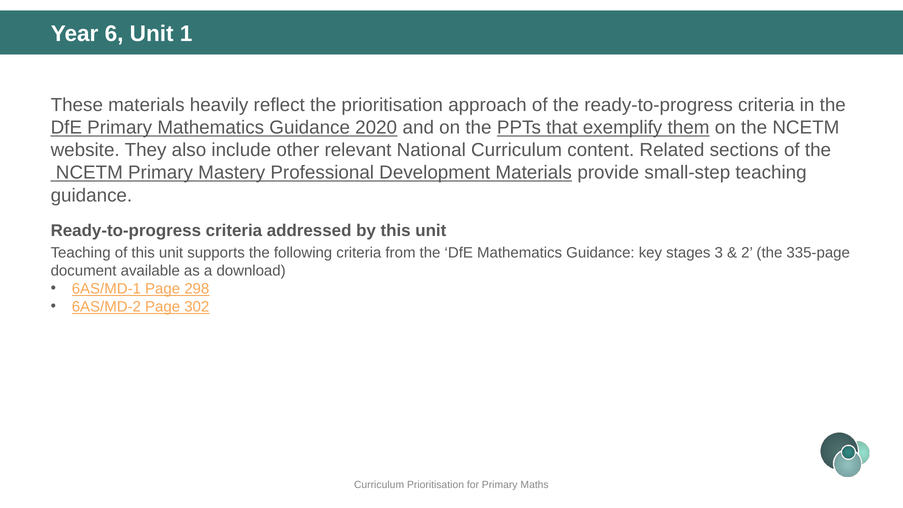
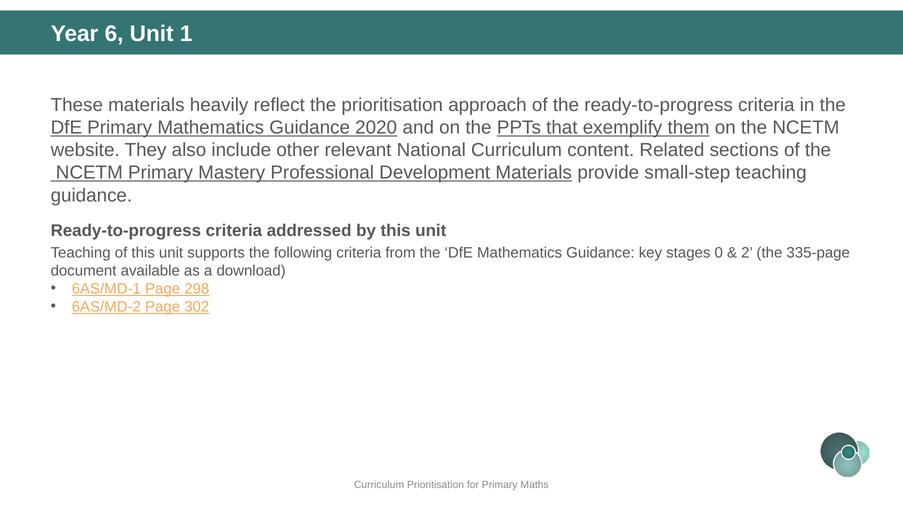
3: 3 -> 0
